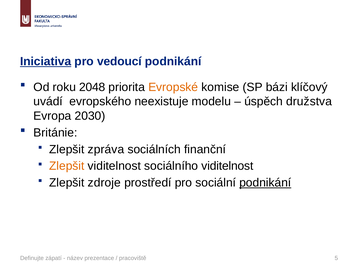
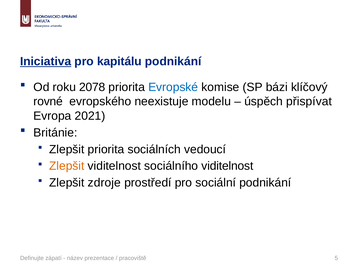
vedoucí: vedoucí -> kapitálu
2048: 2048 -> 2078
Evropské colour: orange -> blue
uvádí: uvádí -> rovné
družstva: družstva -> přispívat
2030: 2030 -> 2021
Zlepšit zpráva: zpráva -> priorita
finanční: finanční -> vedoucí
podnikání at (265, 183) underline: present -> none
